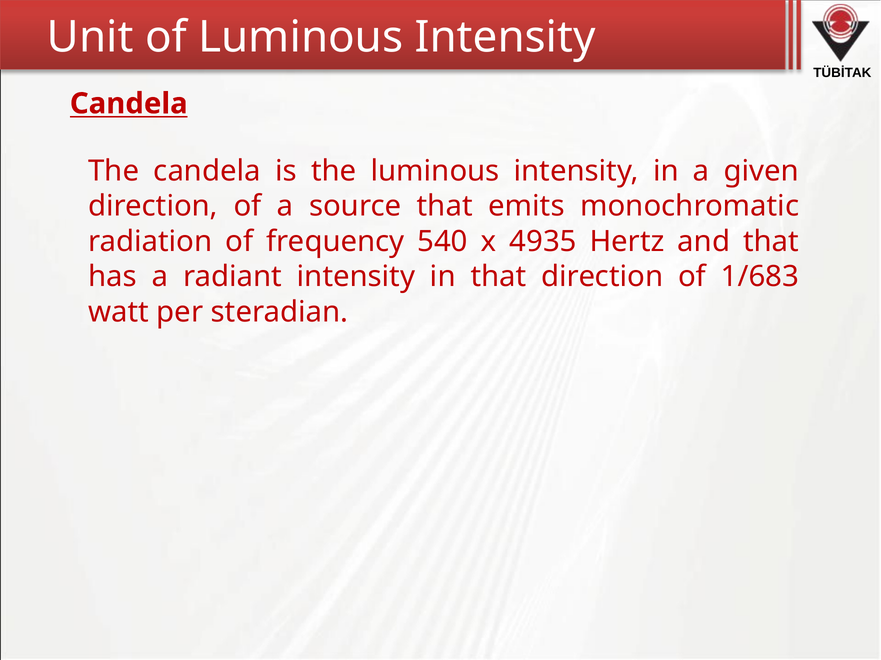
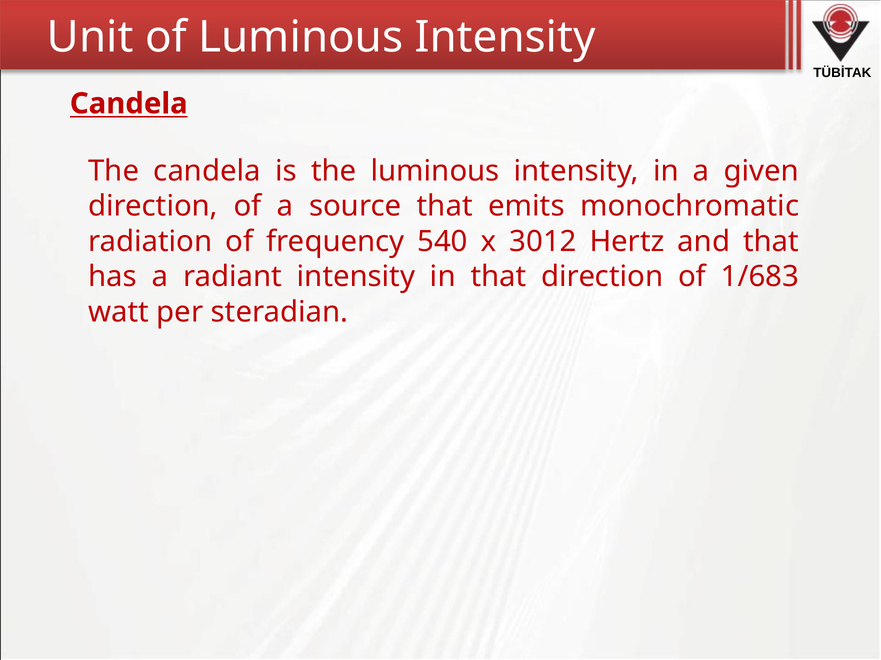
4935: 4935 -> 3012
